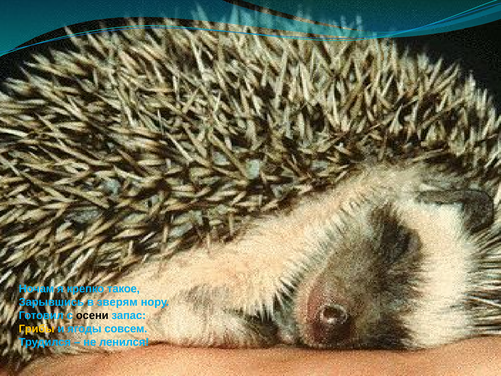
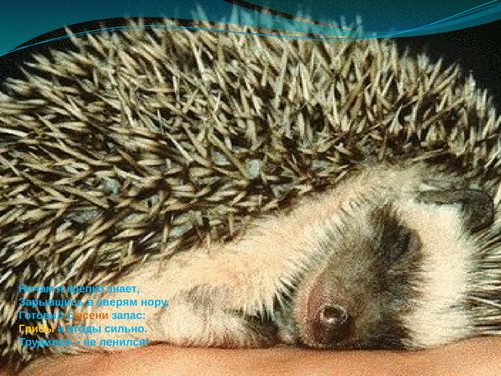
такое: такое -> знает
осени colour: black -> orange
совсем: совсем -> сильно
